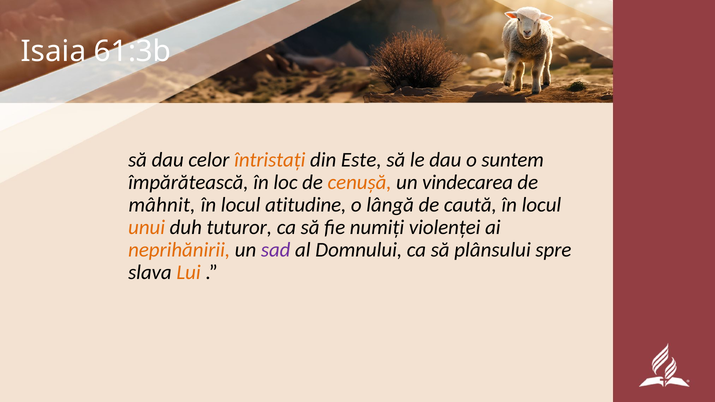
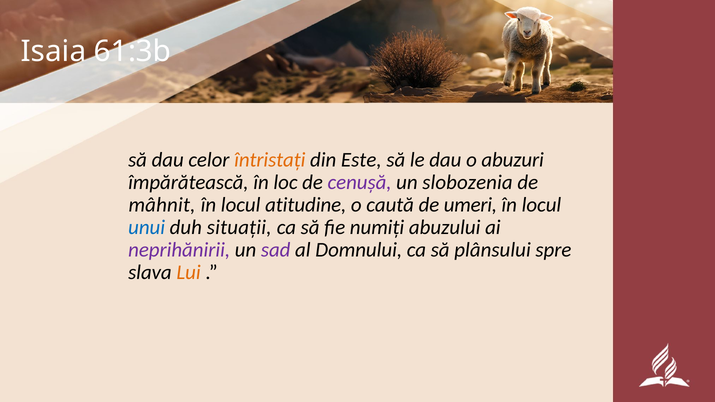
suntem: suntem -> abuzuri
cenușă colour: orange -> purple
vindecarea: vindecarea -> slobozenia
lângă: lângă -> caută
caută: caută -> umeri
unui colour: orange -> blue
tuturor: tuturor -> situații
violenței: violenței -> abuzului
neprihănirii colour: orange -> purple
